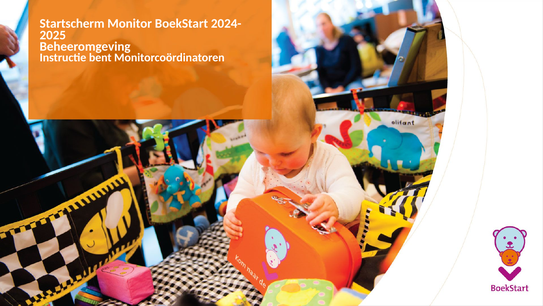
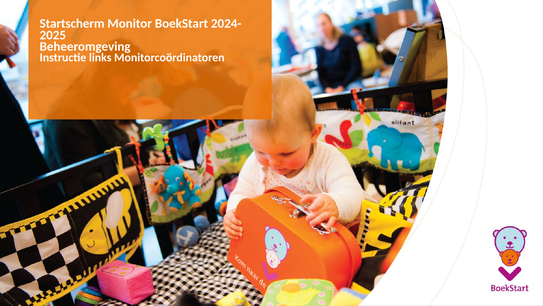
bent: bent -> links
